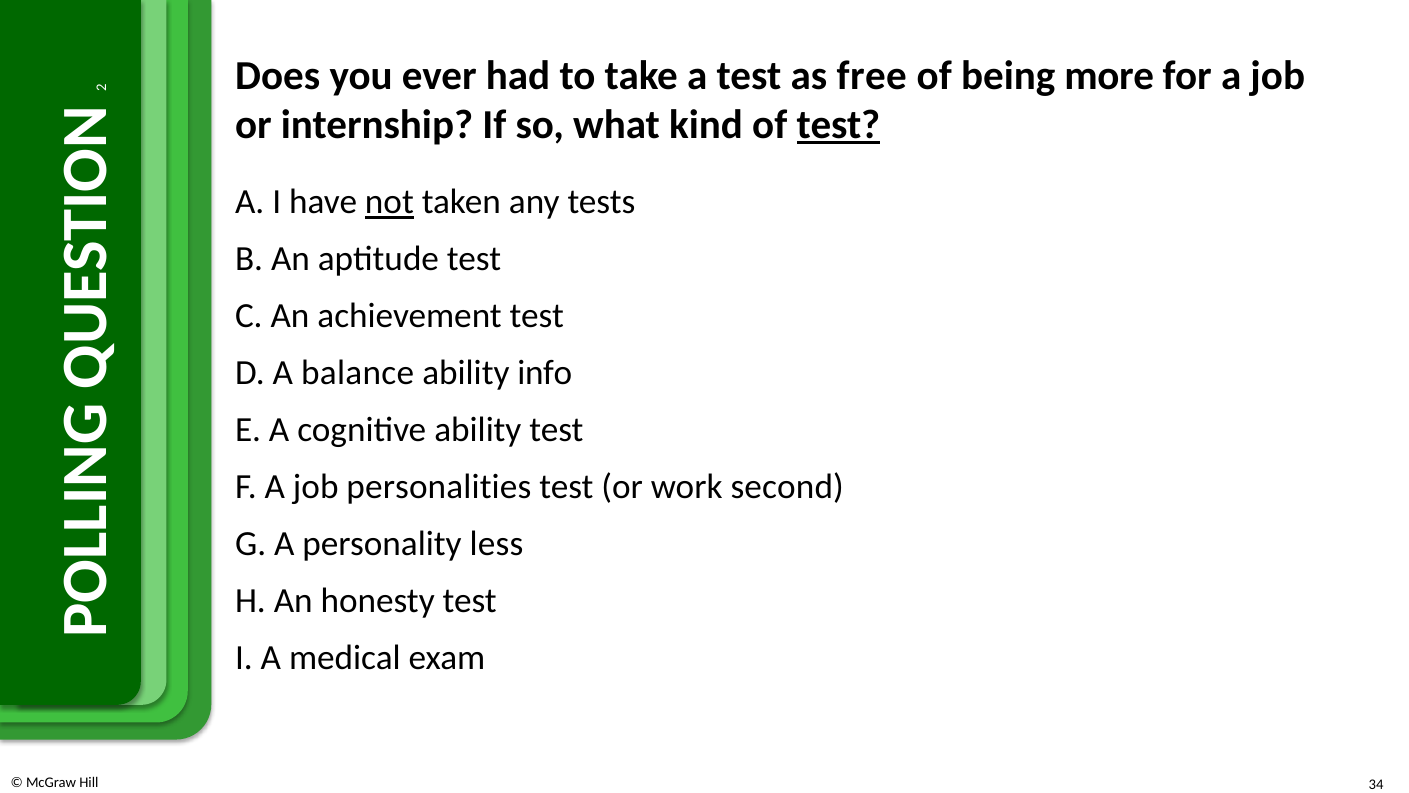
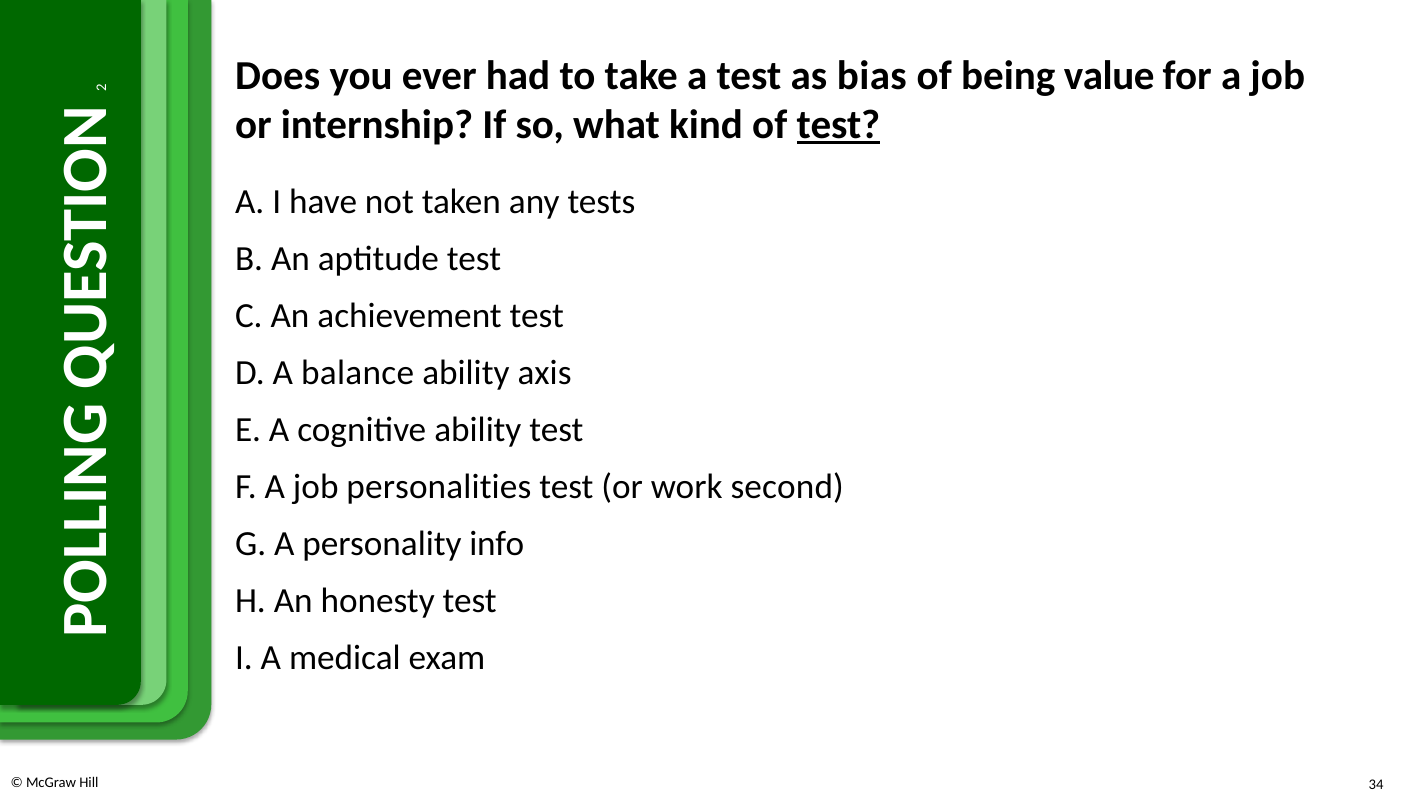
free: free -> bias
more: more -> value
not underline: present -> none
info: info -> axis
less: less -> info
